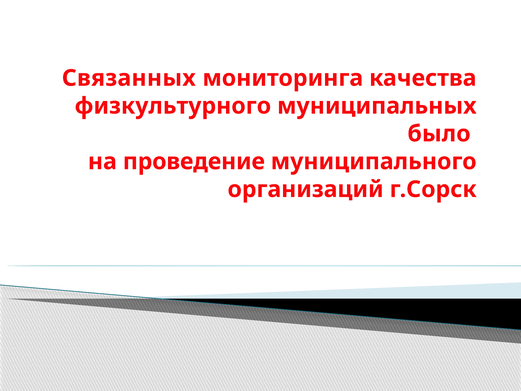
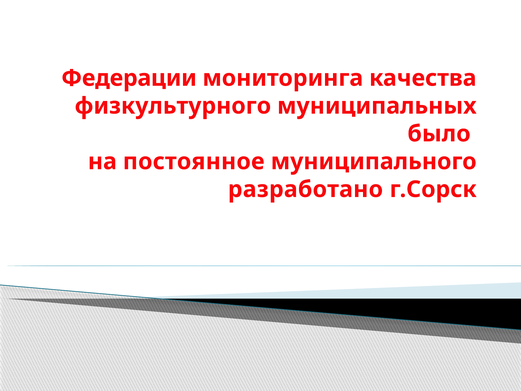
Связанных: Связанных -> Федерации
проведение: проведение -> постоянное
организаций: организаций -> разработано
